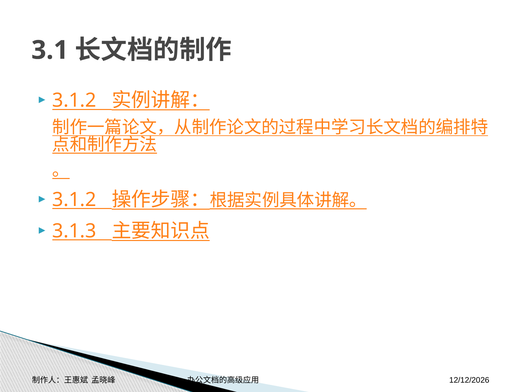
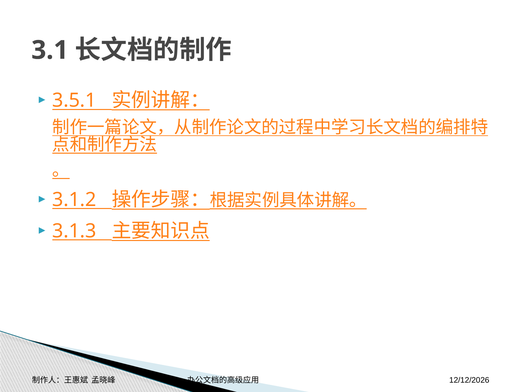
3.1.2 at (74, 100): 3.1.2 -> 3.5.1
